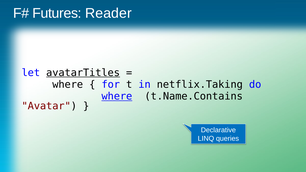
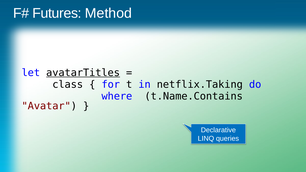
Reader: Reader -> Method
where at (68, 85): where -> class
where at (117, 96) underline: present -> none
